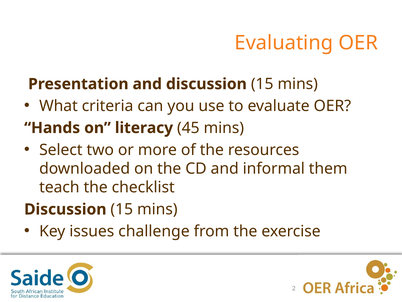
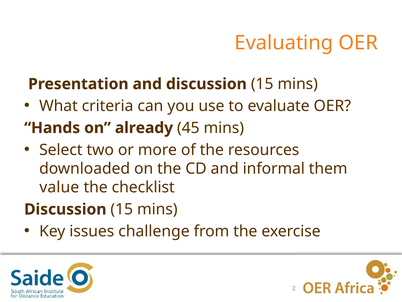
literacy: literacy -> already
teach: teach -> value
